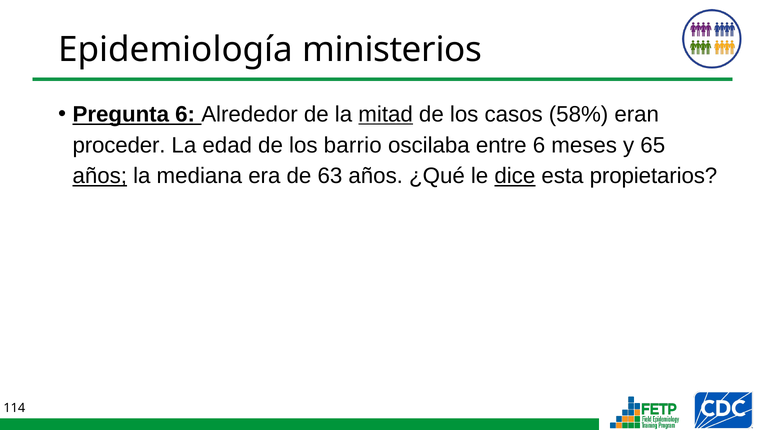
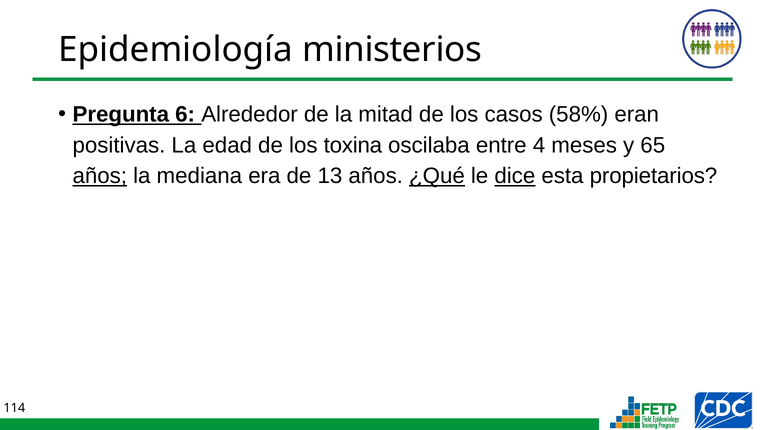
mitad underline: present -> none
proceder: proceder -> positivas
barrio: barrio -> toxina
entre 6: 6 -> 4
63: 63 -> 13
¿Qué underline: none -> present
